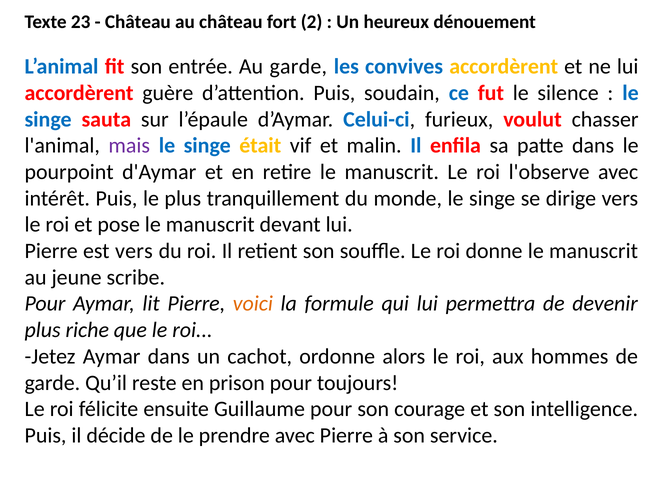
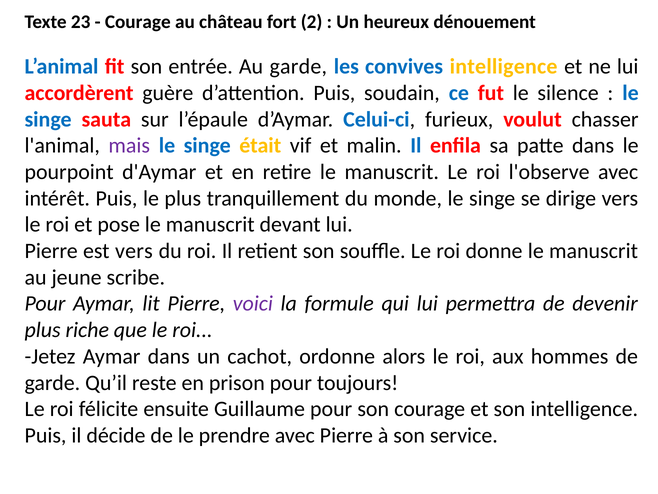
Château at (138, 22): Château -> Courage
convives accordèrent: accordèrent -> intelligence
voici colour: orange -> purple
